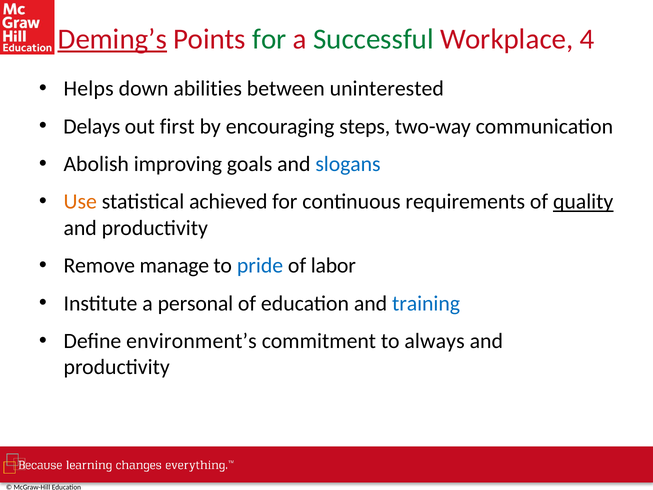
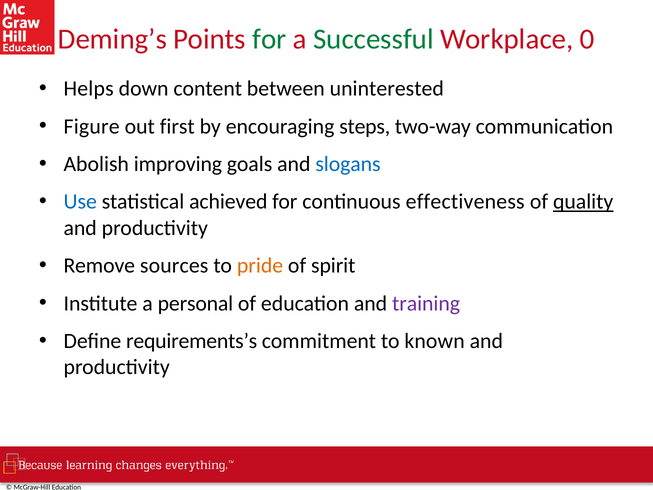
Deming’s underline: present -> none
4: 4 -> 0
abilities: abilities -> content
Delays: Delays -> Figure
Use colour: orange -> blue
requirements: requirements -> effectiveness
manage: manage -> sources
pride colour: blue -> orange
labor: labor -> spirit
training colour: blue -> purple
environment’s: environment’s -> requirements’s
always: always -> known
